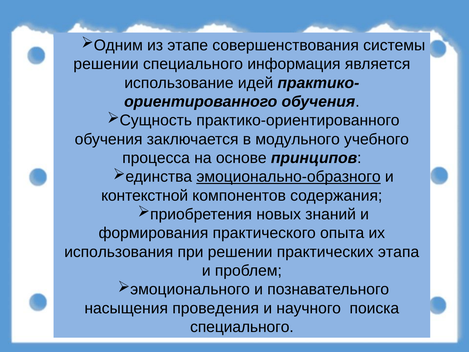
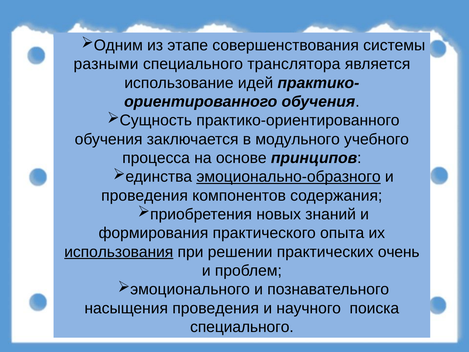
решении at (106, 64): решении -> разными
информация: информация -> транслятора
контекстной at (145, 195): контекстной -> проведения
использования underline: none -> present
этапа: этапа -> очень
